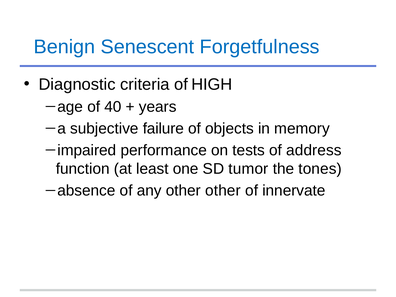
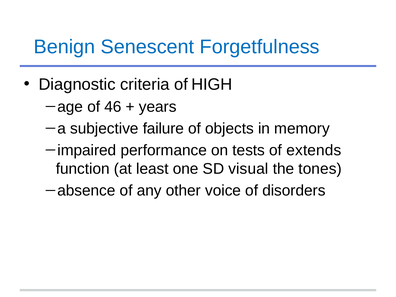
40: 40 -> 46
address: address -> extends
tumor: tumor -> visual
other other: other -> voice
innervate: innervate -> disorders
